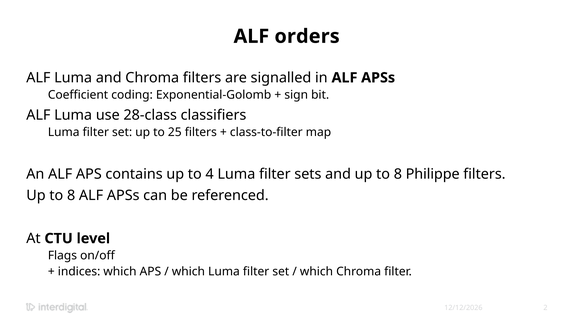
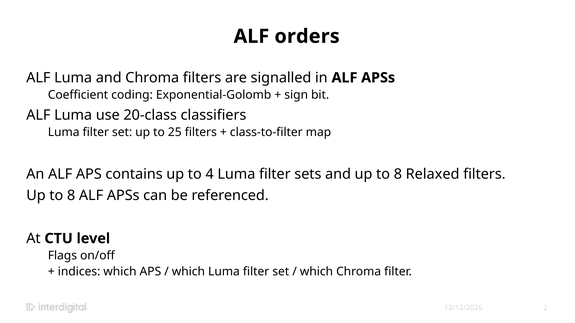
28-class: 28-class -> 20-class
Philippe: Philippe -> Relaxed
